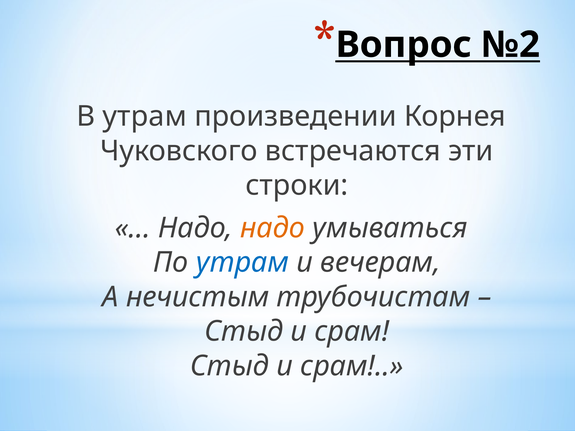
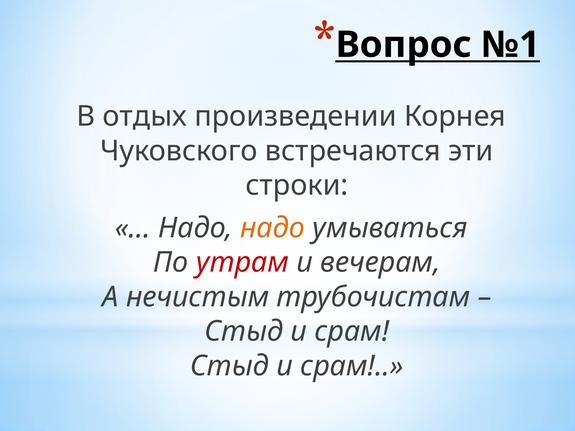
№2: №2 -> №1
В утрам: утрам -> отдых
утрам at (242, 263) colour: blue -> red
